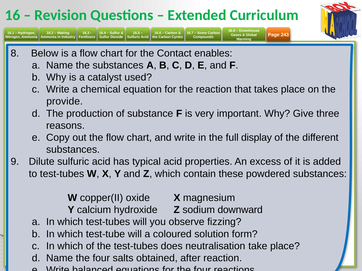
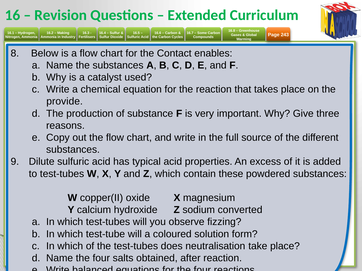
display: display -> source
downward: downward -> converted
